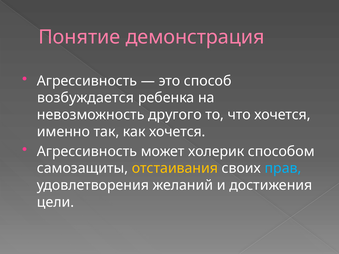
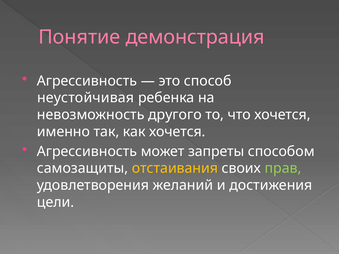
возбуждается: возбуждается -> неустойчивая
холерик: холерик -> запреты
прав colour: light blue -> light green
